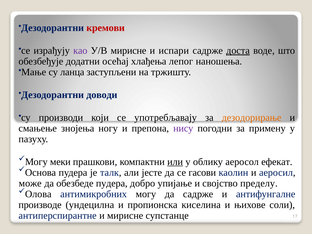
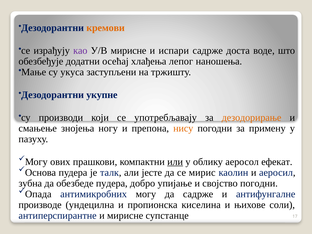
кремови colour: red -> orange
доста underline: present -> none
ланцa: ланцa -> укуса
доводи: доводи -> укупне
нису colour: purple -> orange
меки: меки -> ових
гасови: гасови -> мирис
може: може -> зубна
својство пределу: пределу -> погодни
Олова: Олова -> Опада
